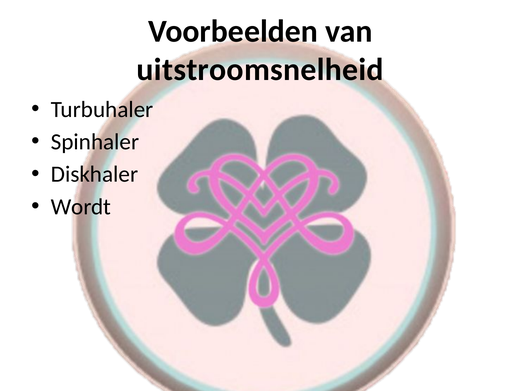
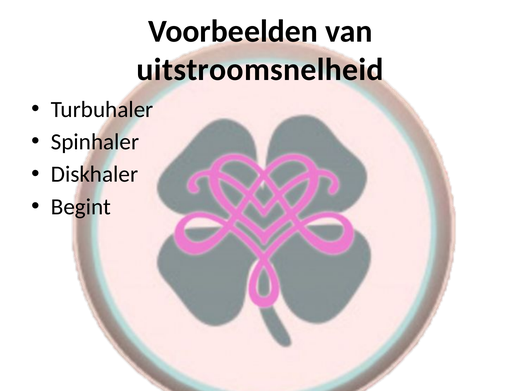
Wordt: Wordt -> Begint
